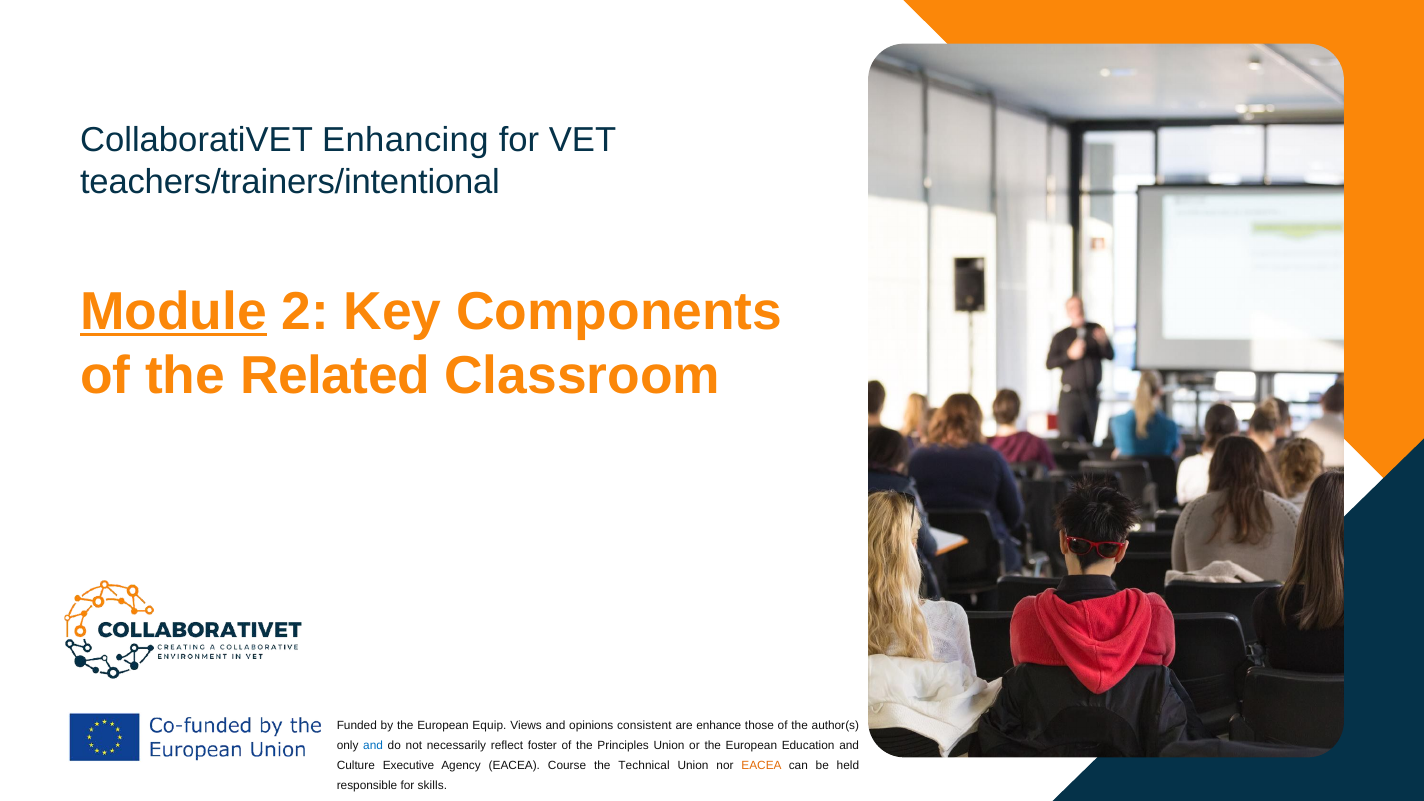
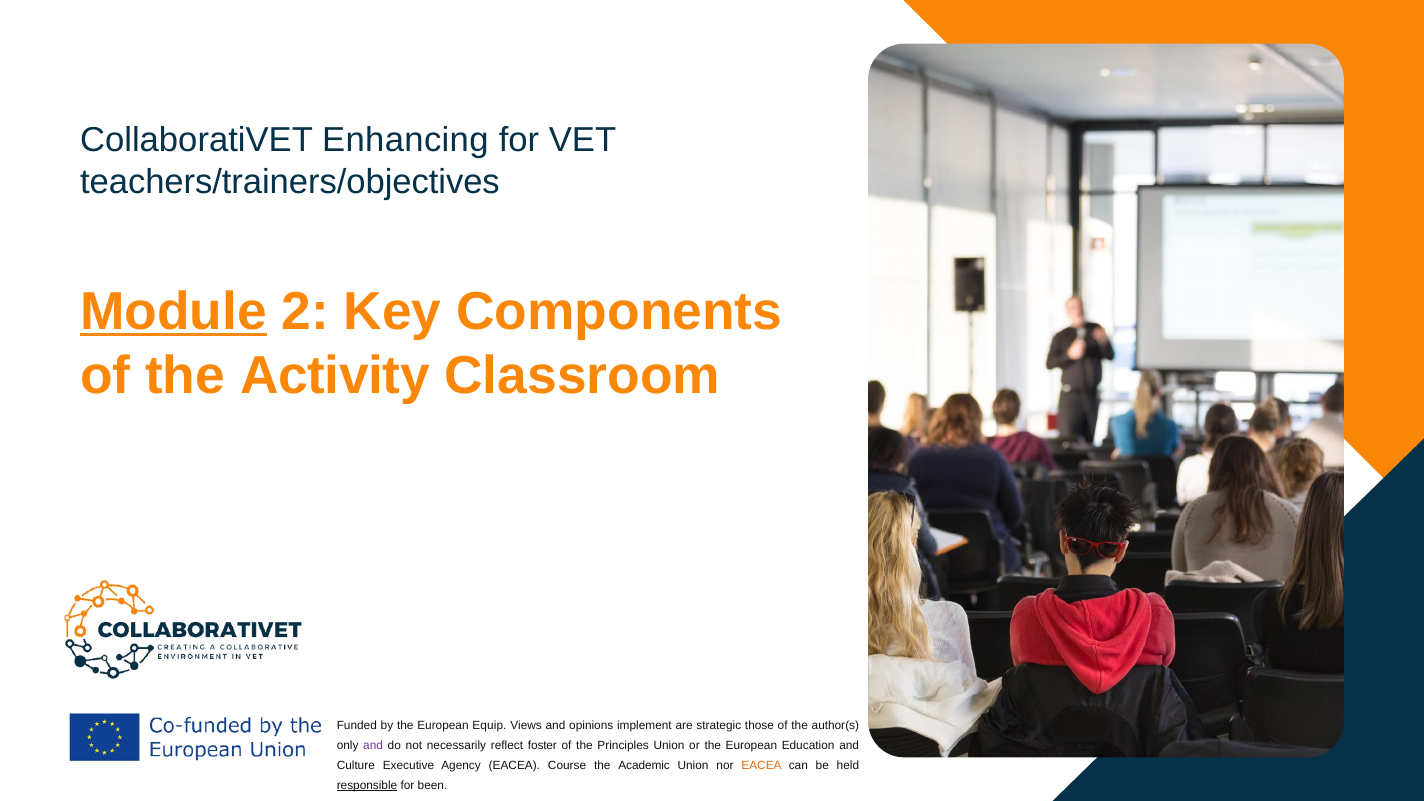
teachers/trainers/intentional: teachers/trainers/intentional -> teachers/trainers/objectives
Related: Related -> Activity
consistent: consistent -> implement
enhance: enhance -> strategic
and at (373, 746) colour: blue -> purple
Technical: Technical -> Academic
responsible underline: none -> present
skills: skills -> been
